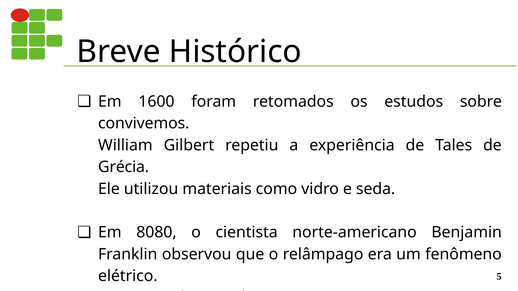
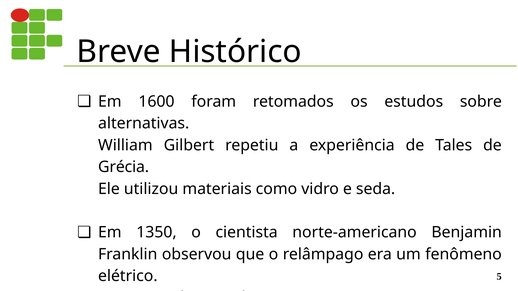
convivemos: convivemos -> alternativas
8080: 8080 -> 1350
